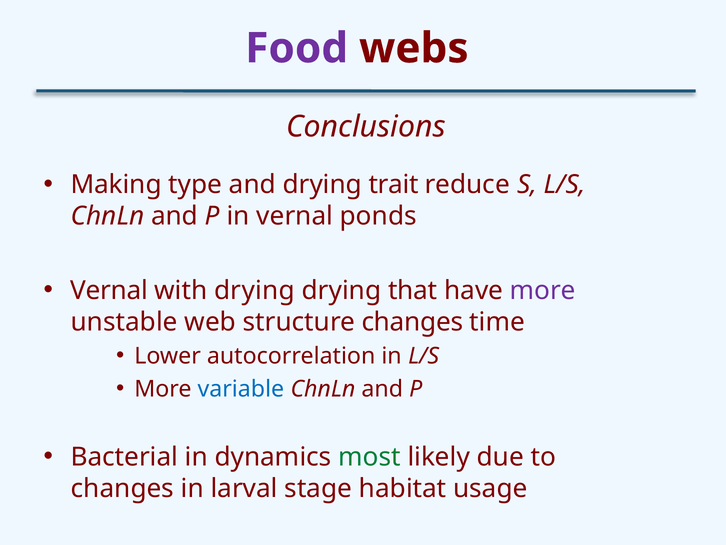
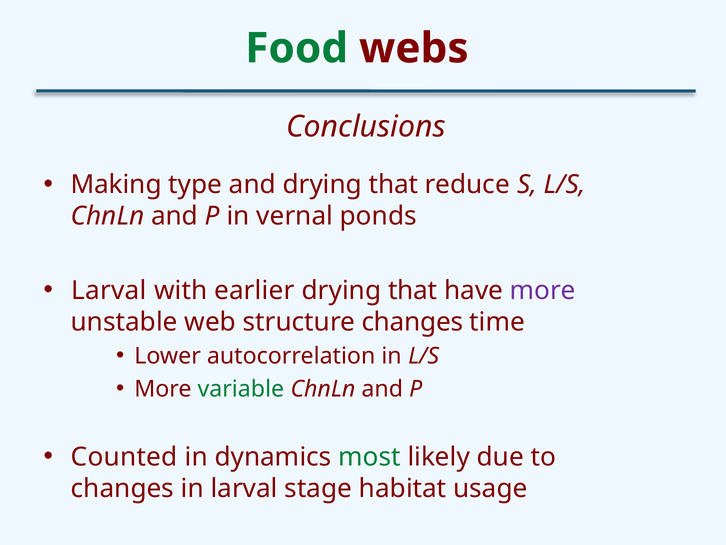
Food colour: purple -> green
and drying trait: trait -> that
Vernal at (109, 290): Vernal -> Larval
with drying: drying -> earlier
variable colour: blue -> green
Bacterial: Bacterial -> Counted
